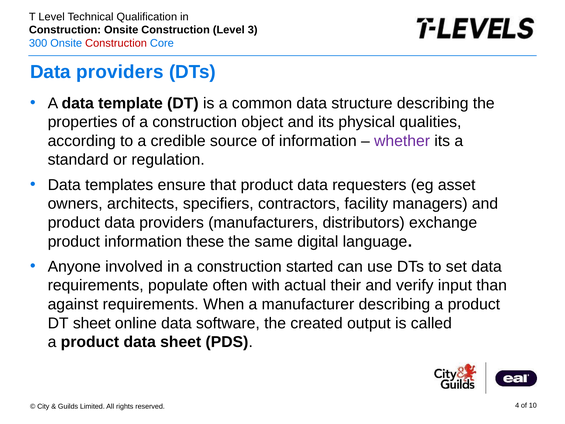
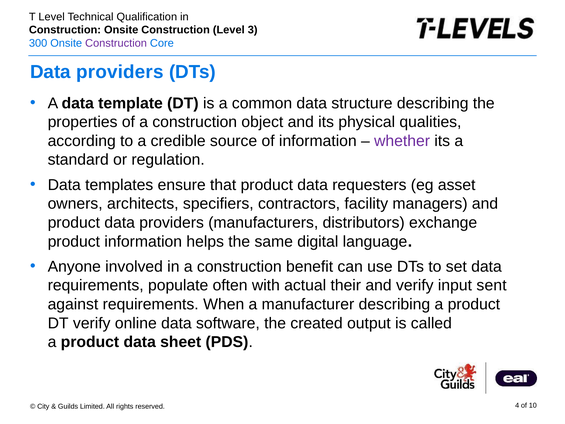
Construction at (116, 43) colour: red -> purple
these: these -> helps
started: started -> benefit
than: than -> sent
DT sheet: sheet -> verify
